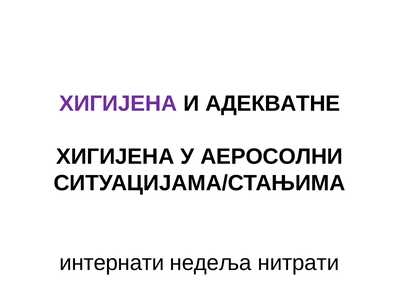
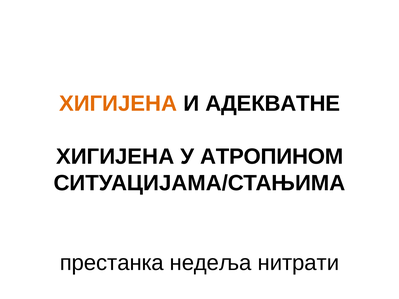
ХИГИЈЕНА at (118, 104) colour: purple -> orange
АЕРОСОЛНИ: АЕРОСОЛНИ -> АТРОПИНОМ
интернати: интернати -> престанка
